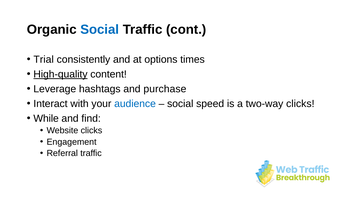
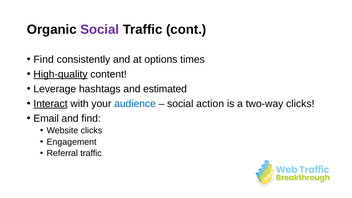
Social at (100, 30) colour: blue -> purple
Trial at (44, 59): Trial -> Find
purchase: purchase -> estimated
Interact underline: none -> present
speed: speed -> action
While: While -> Email
